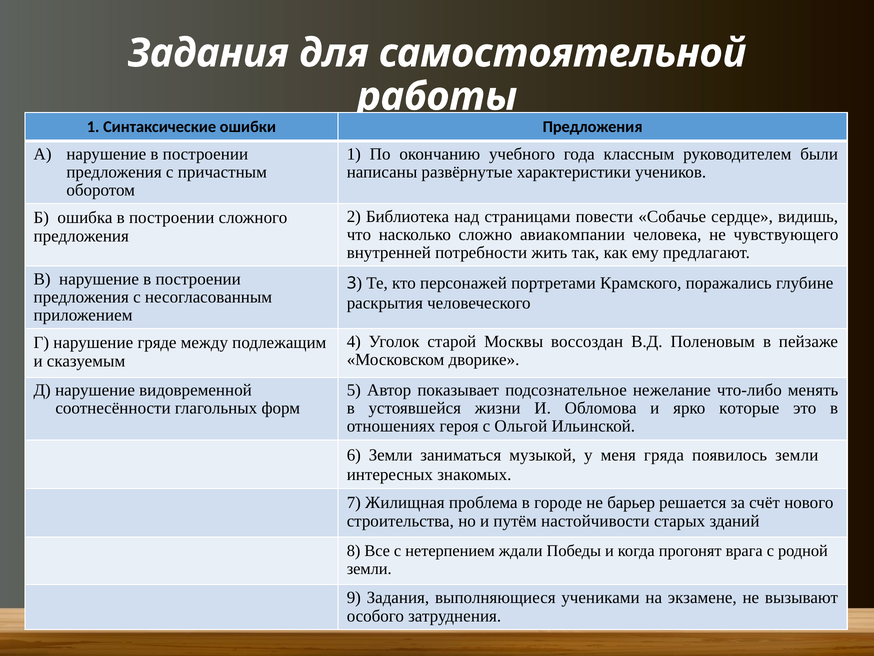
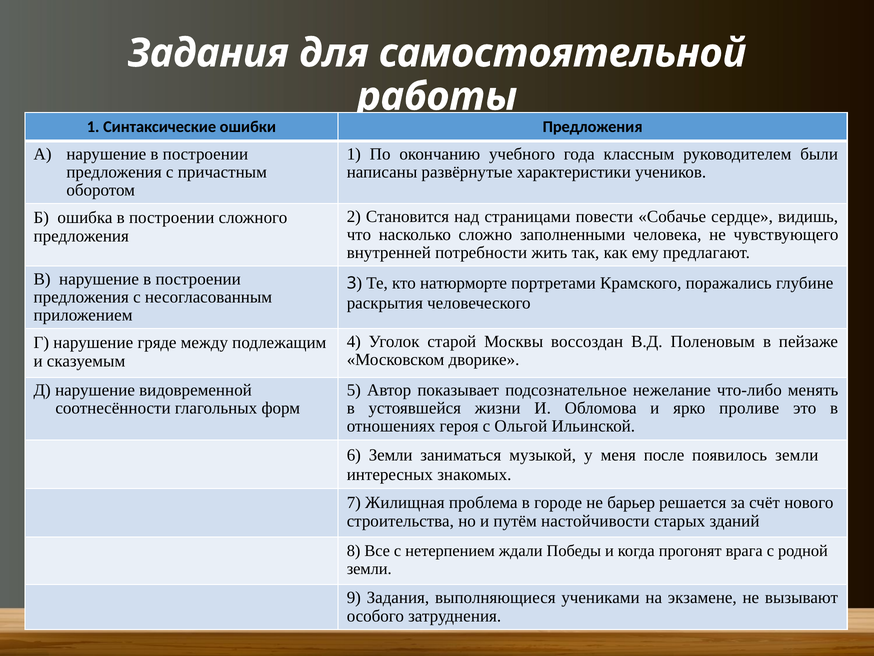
Библиотека: Библиотека -> Становится
авиакомпании: авиакомпании -> заполненными
персонажей: персонажей -> натюрморте
которые: которые -> проливе
гряда: гряда -> после
